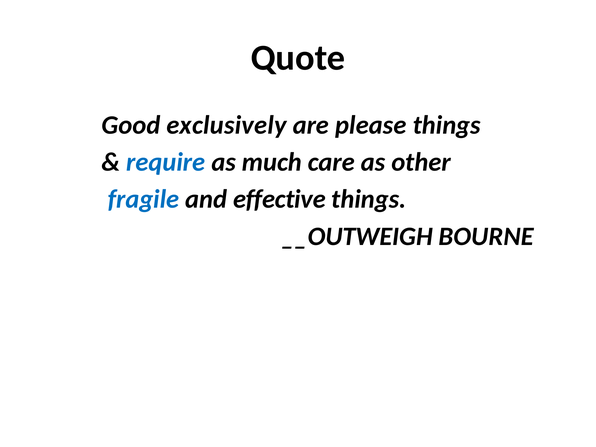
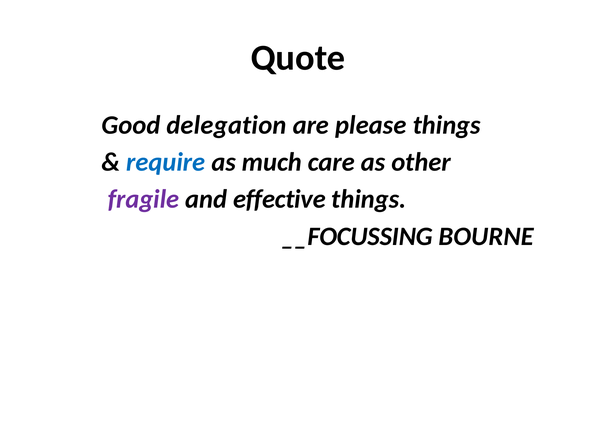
exclusively: exclusively -> delegation
fragile colour: blue -> purple
__OUTWEIGH: __OUTWEIGH -> __FOCUSSING
